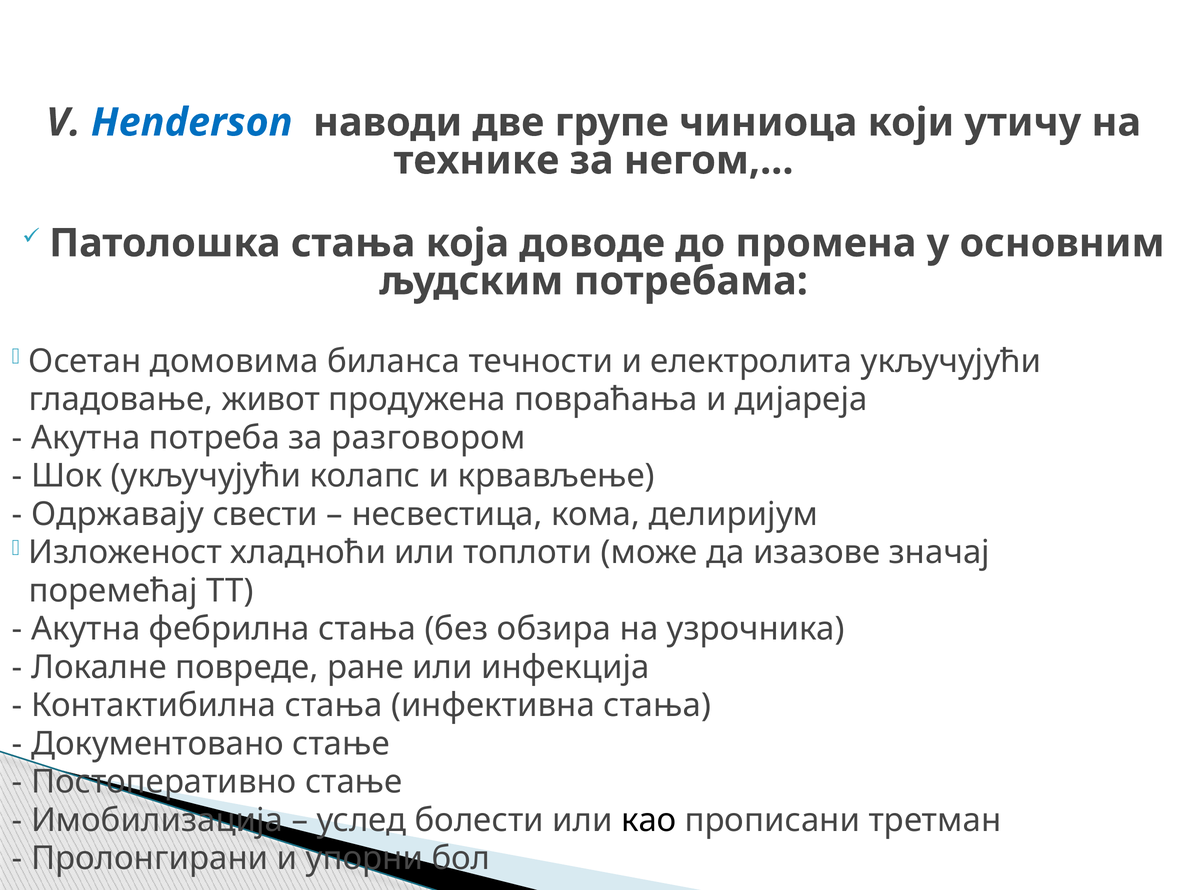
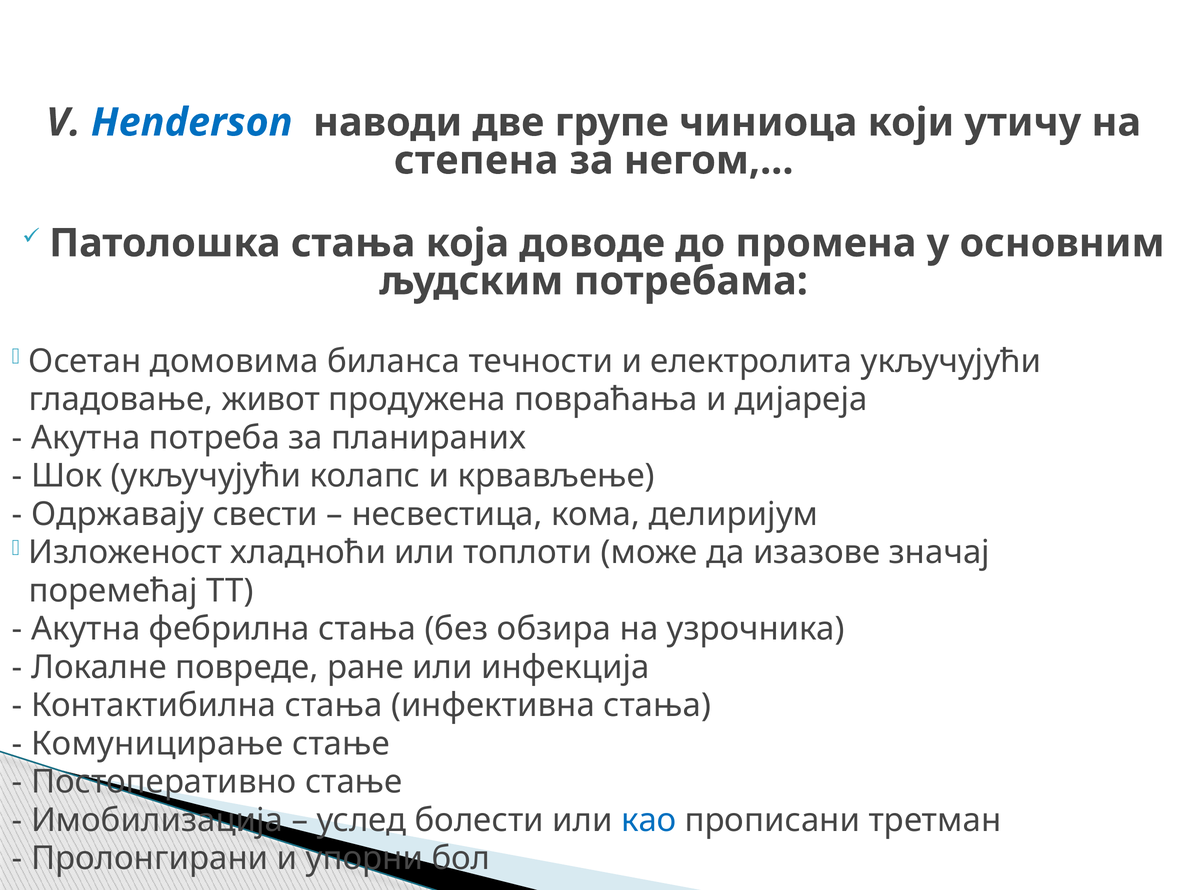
технике: технике -> степена
разговором: разговором -> планираних
Документовано: Документовано -> Комуницирање
као colour: black -> blue
